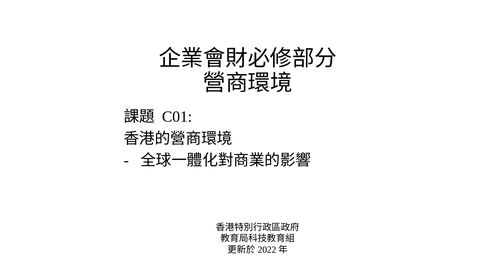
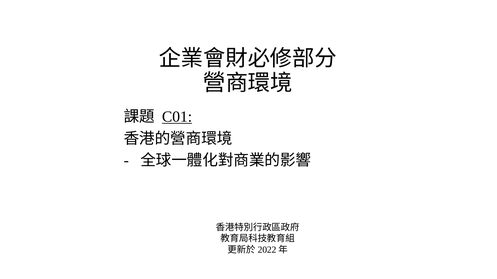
C01 underline: none -> present
